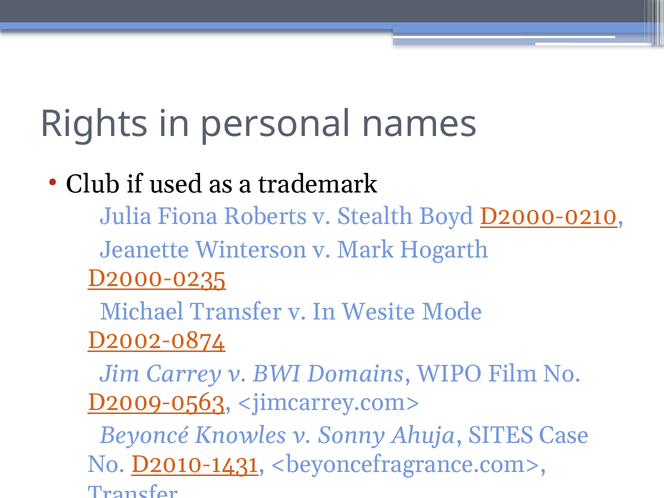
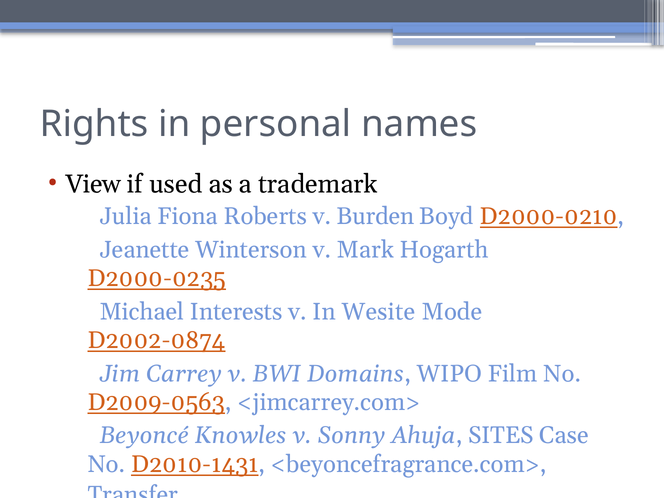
Club: Club -> View
Stealth: Stealth -> Burden
Michael Transfer: Transfer -> Interests
